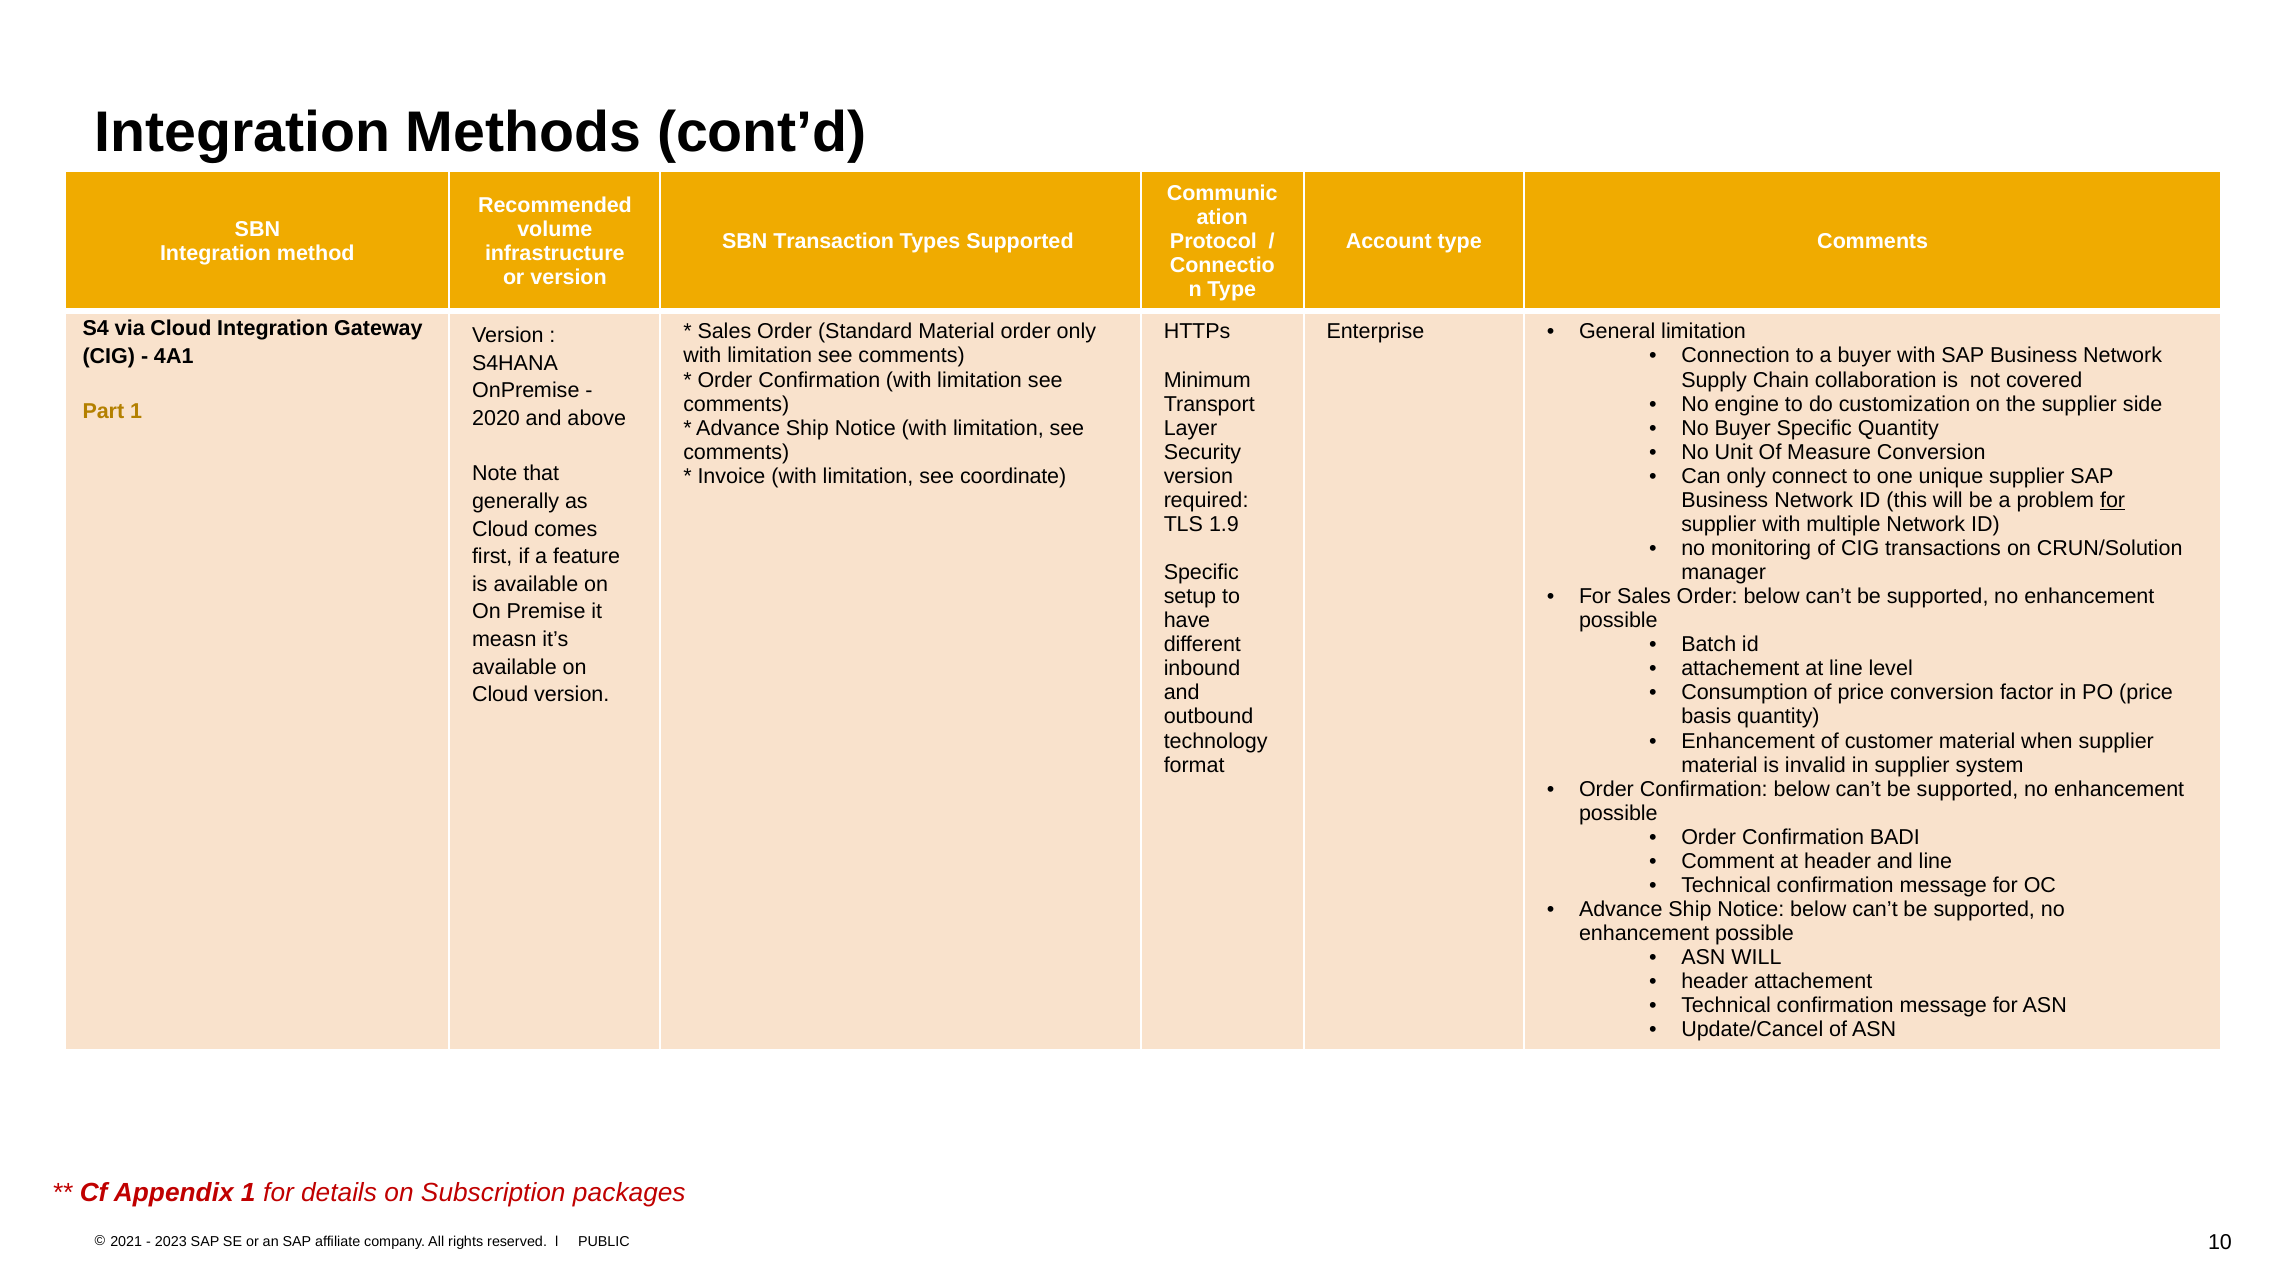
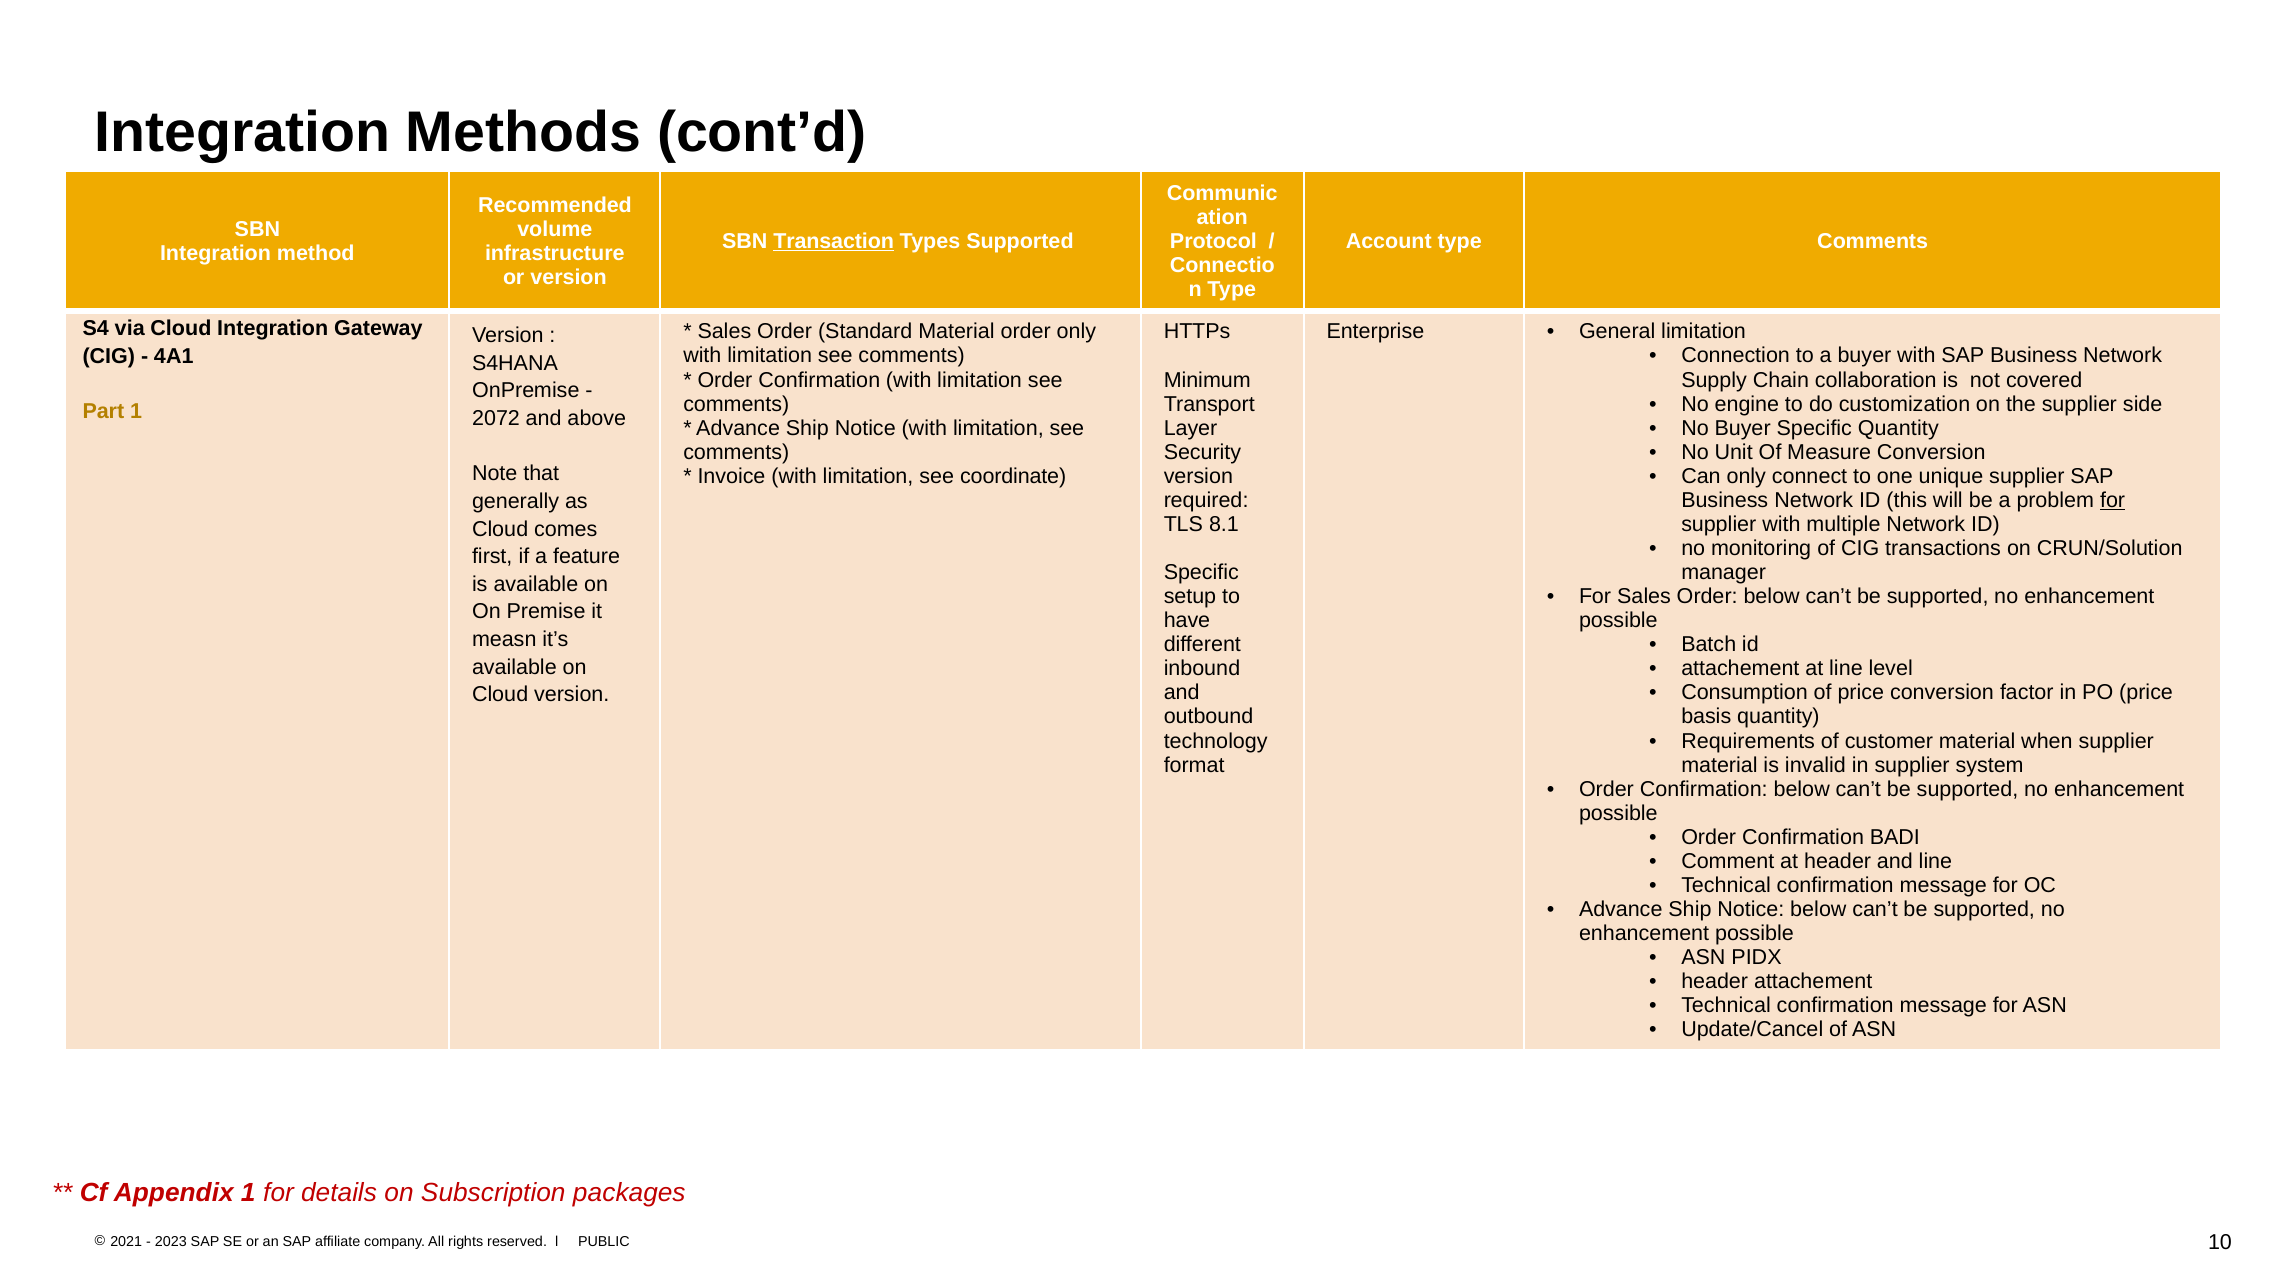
Transaction underline: none -> present
2020: 2020 -> 2072
1.9: 1.9 -> 8.1
Enhancement at (1748, 741): Enhancement -> Requirements
ASN WILL: WILL -> PIDX
